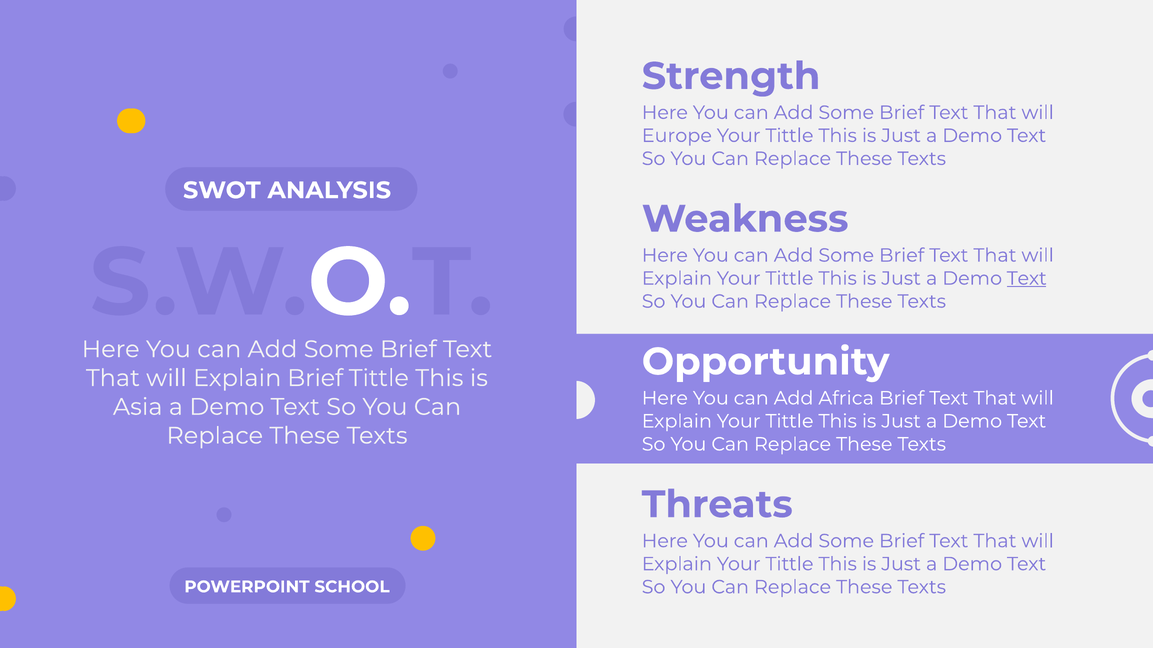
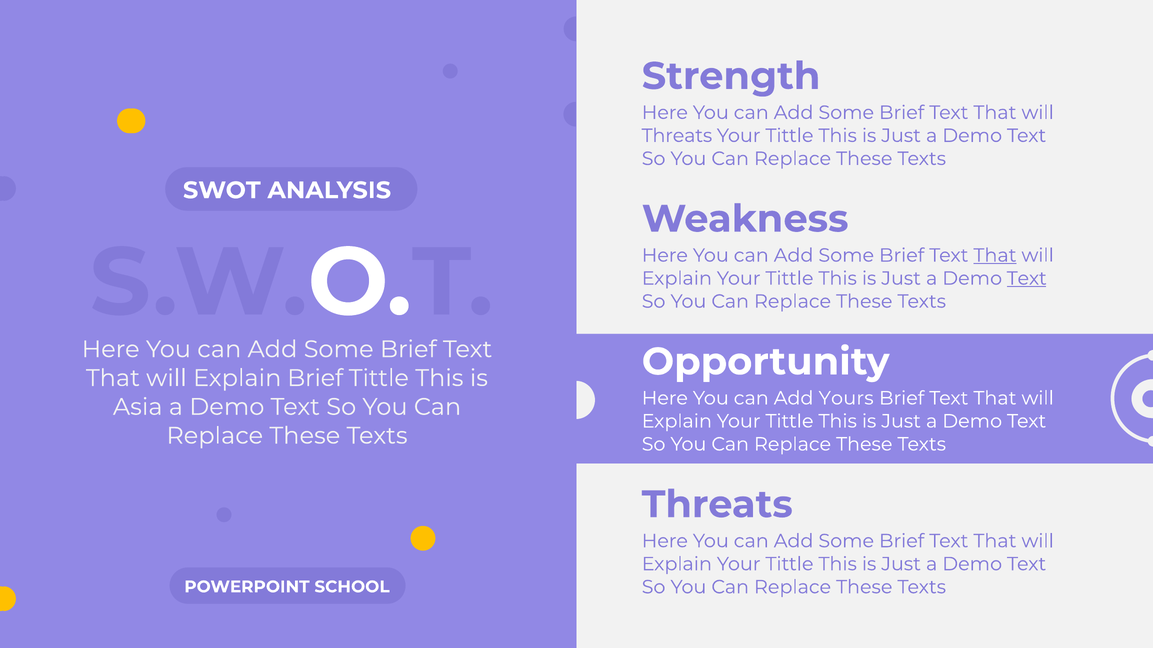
Europe at (677, 136): Europe -> Threats
That at (995, 256) underline: none -> present
Africa: Africa -> Yours
